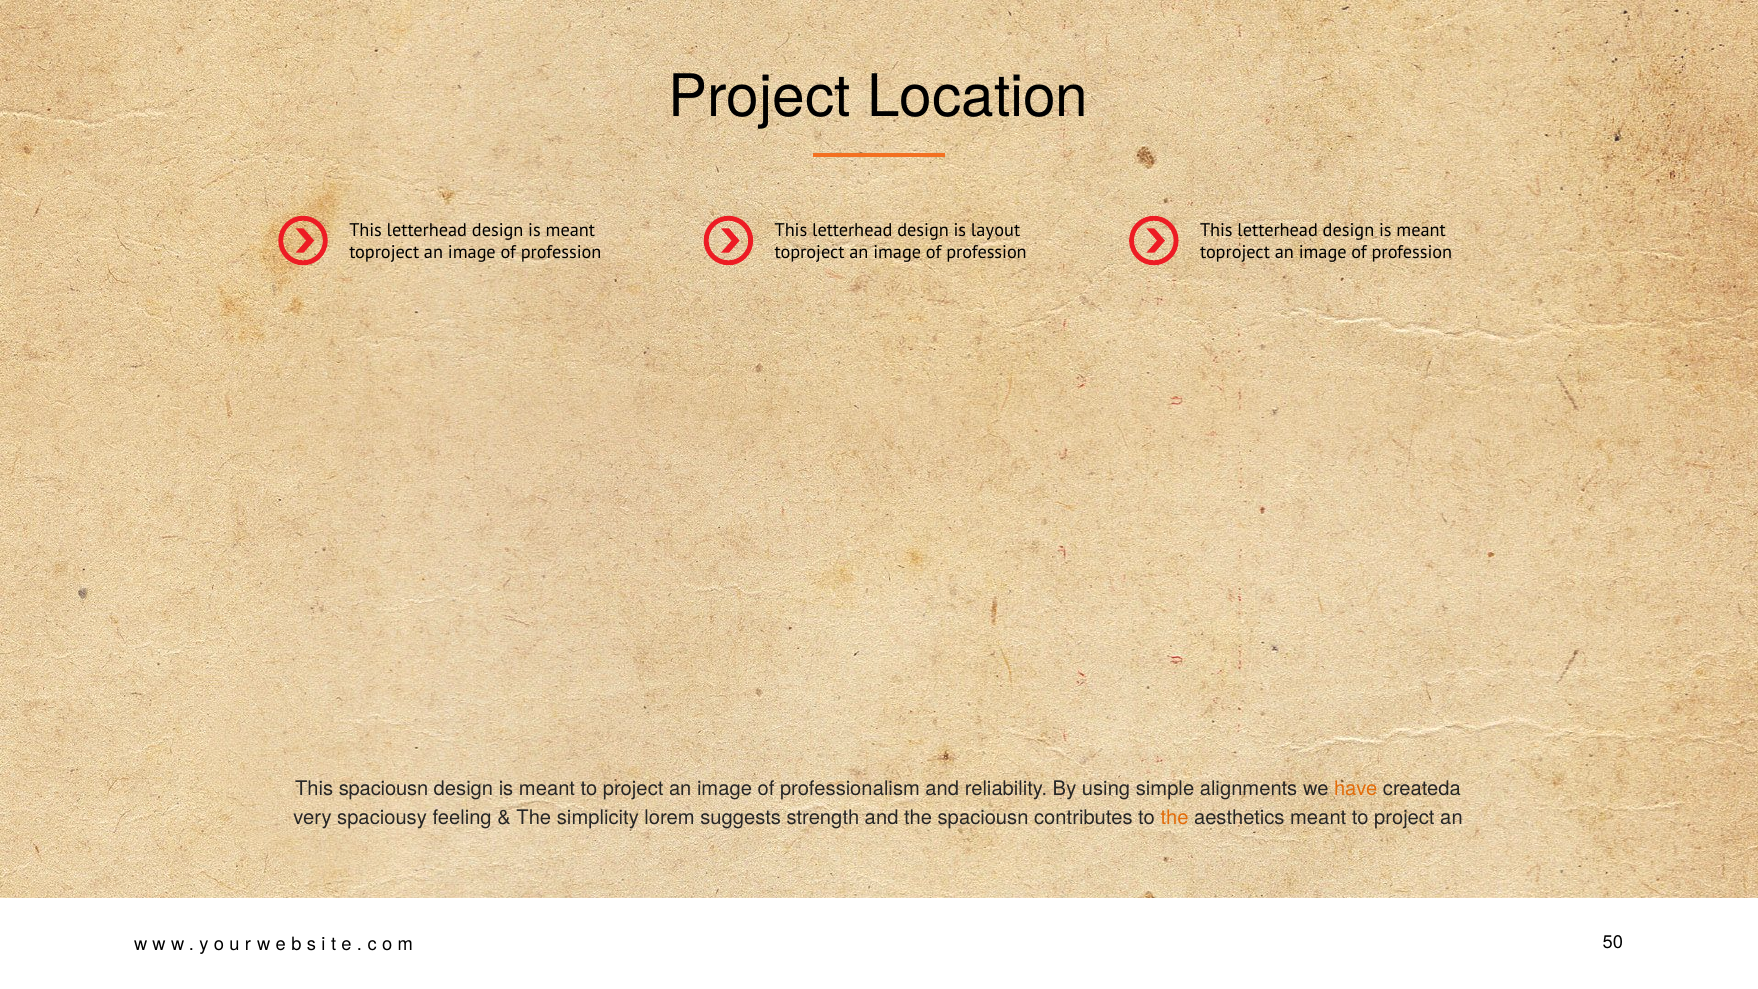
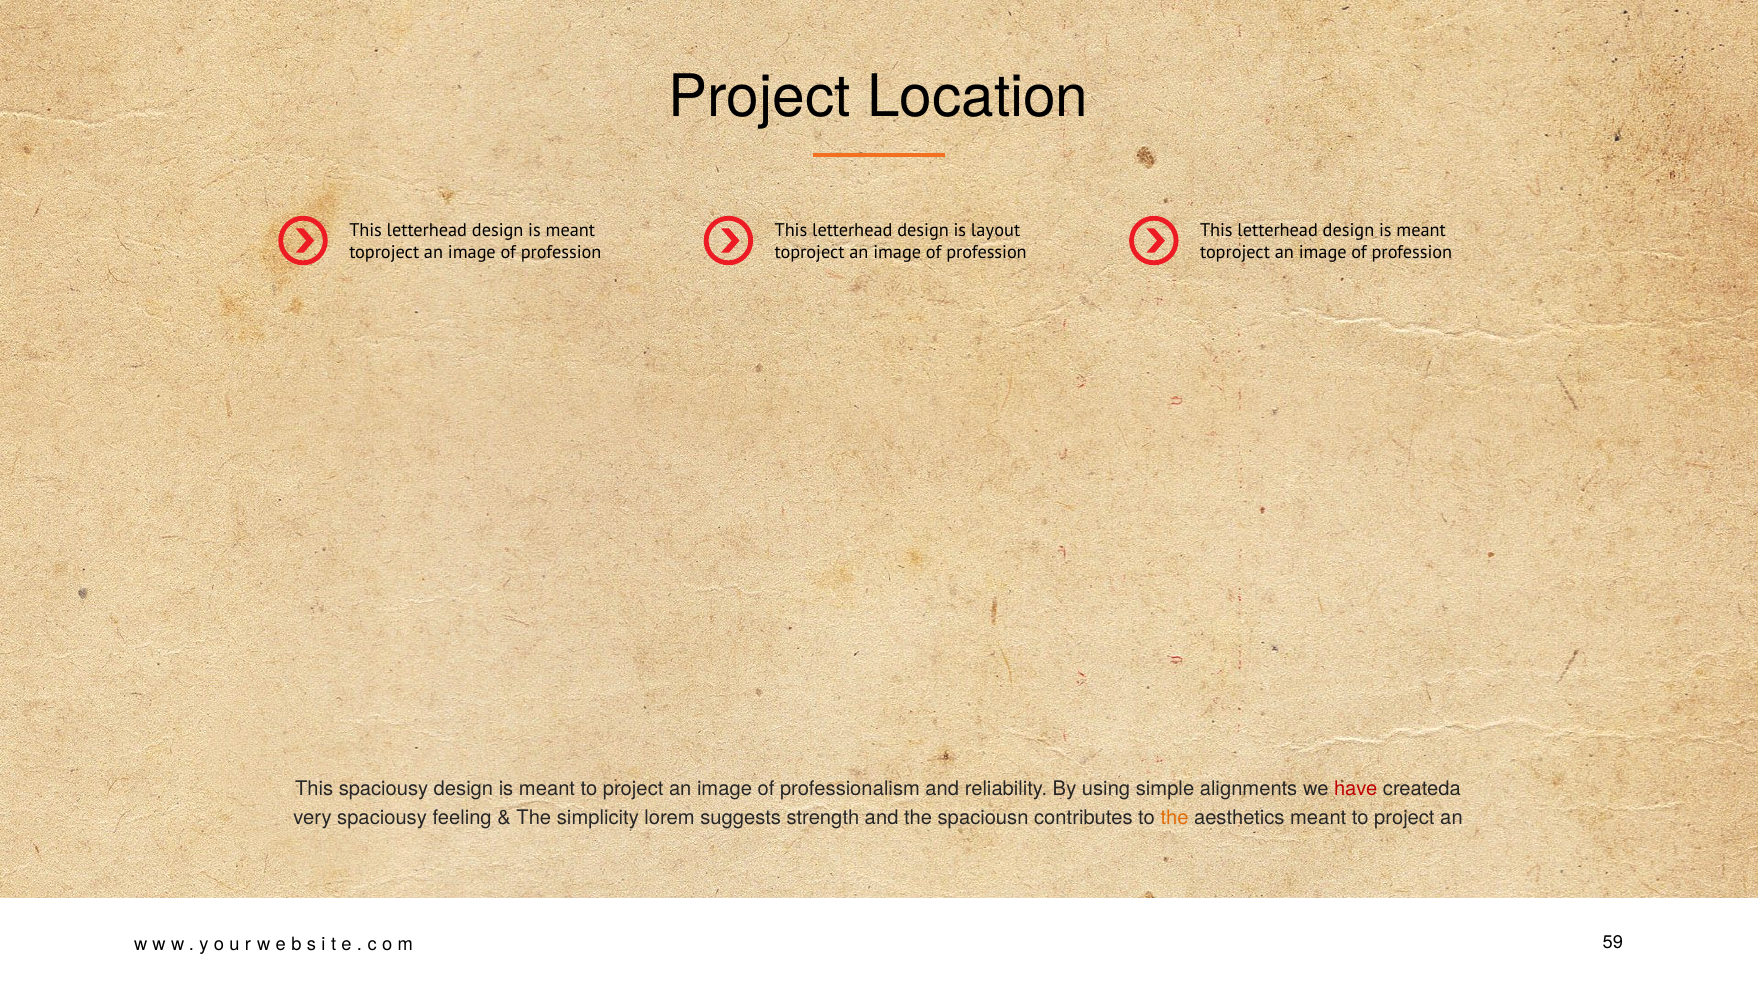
This spaciousn: spaciousn -> spaciousy
have colour: orange -> red
50: 50 -> 59
